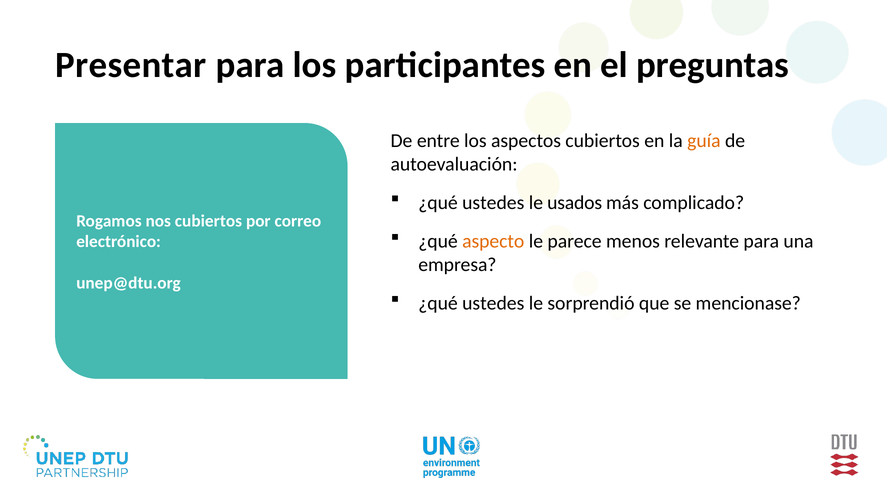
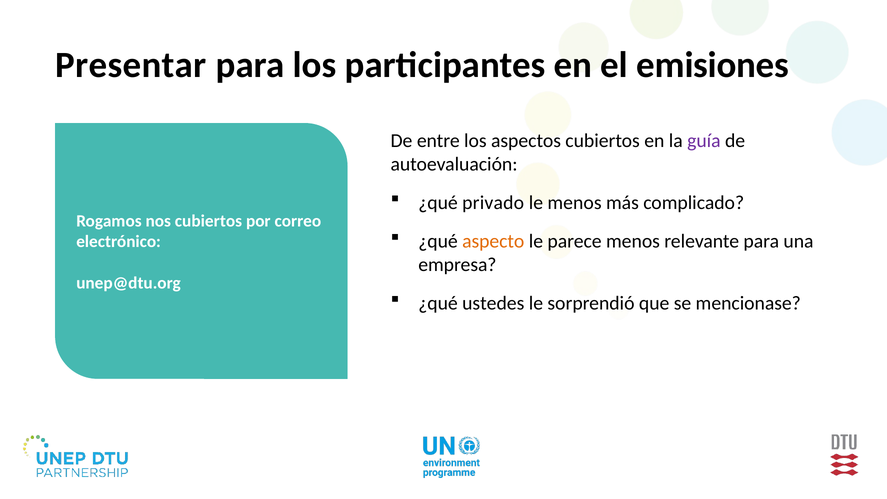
preguntas: preguntas -> emisiones
guía colour: orange -> purple
ustedes at (493, 203): ustedes -> privado
le usados: usados -> menos
